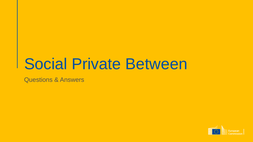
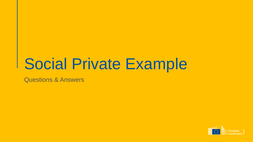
Between: Between -> Example
